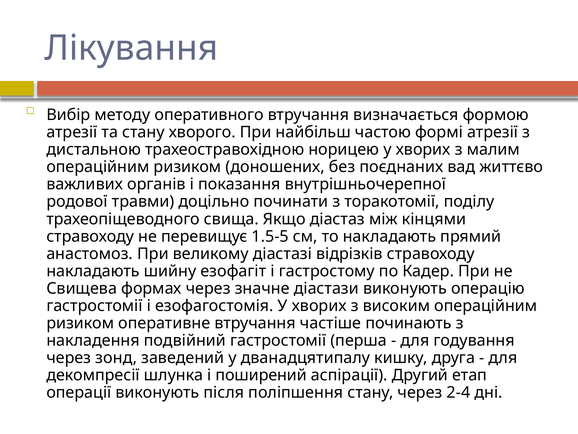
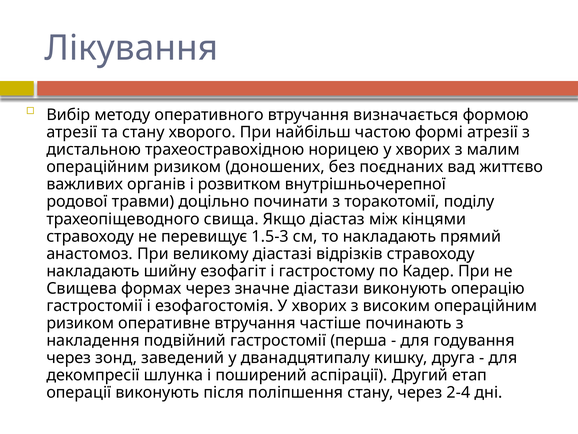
показання: показання -> розвитком
1.5-5: 1.5-5 -> 1.5-3
